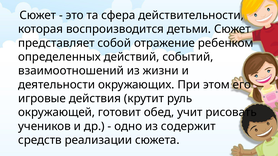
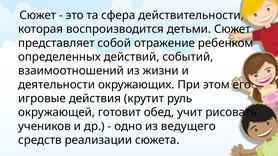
содержит: содержит -> ведущего
